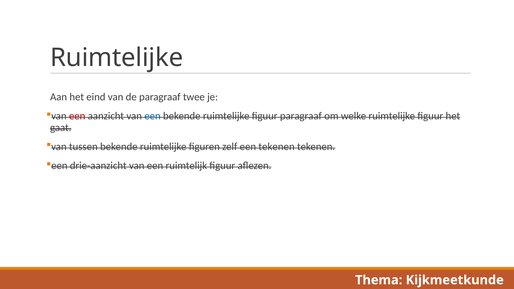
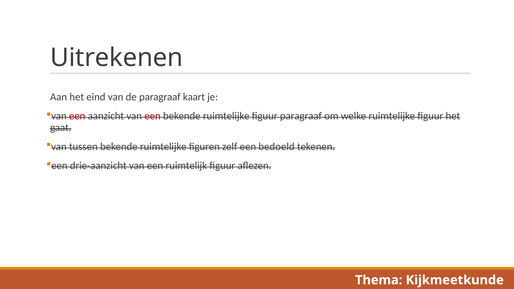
Ruimtelijke at (117, 58): Ruimtelijke -> Uitrekenen
twee: twee -> kaart
een at (152, 116) colour: blue -> red
een tekenen: tekenen -> bedoeld
